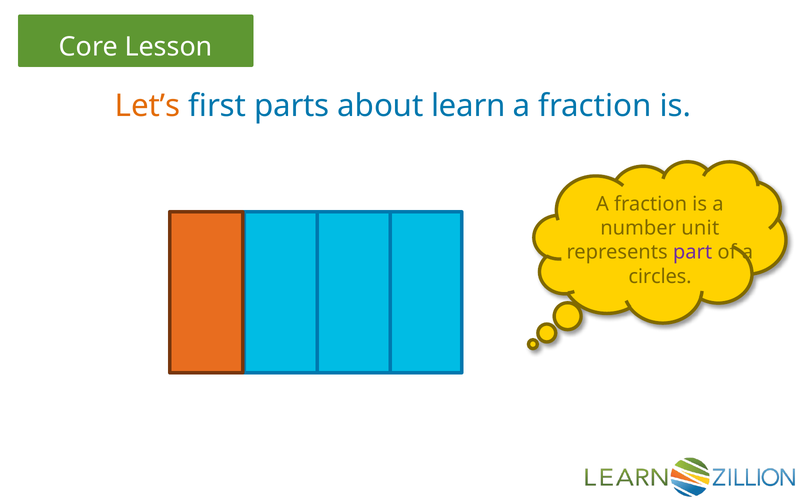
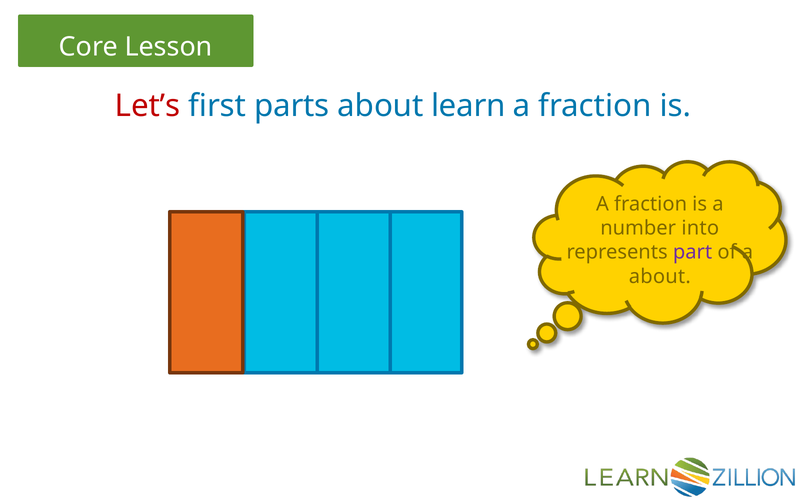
Let’s colour: orange -> red
unit: unit -> into
circles at (660, 276): circles -> about
